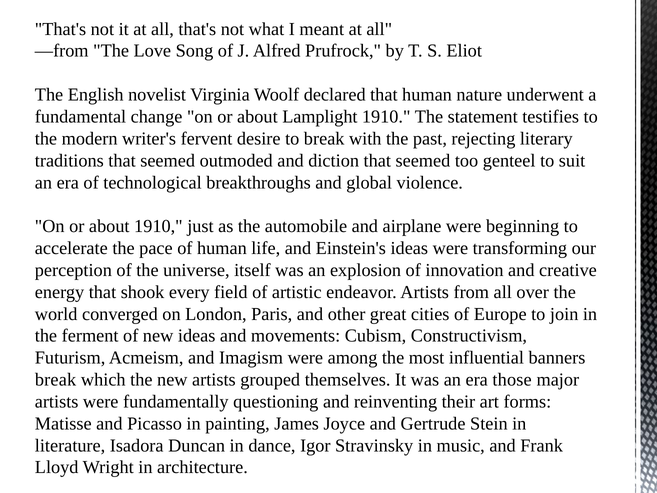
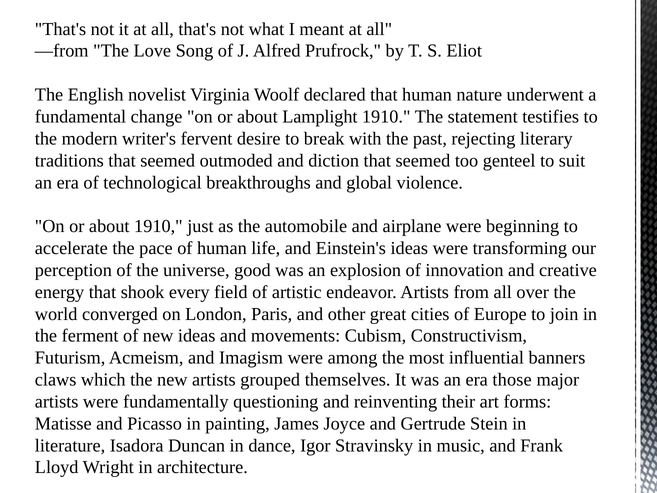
itself: itself -> good
break at (56, 380): break -> claws
